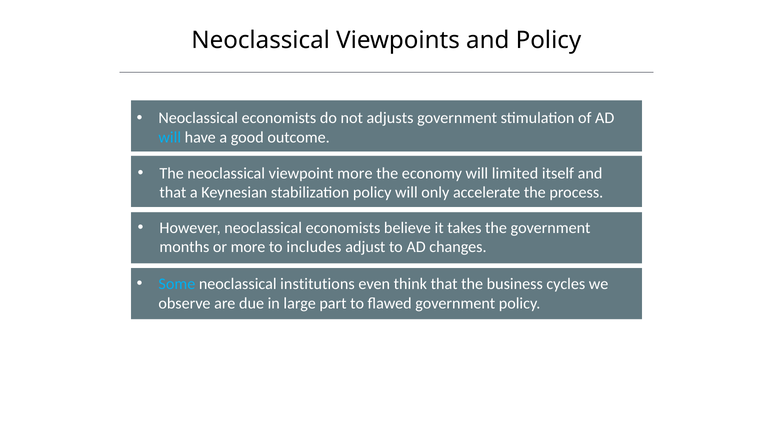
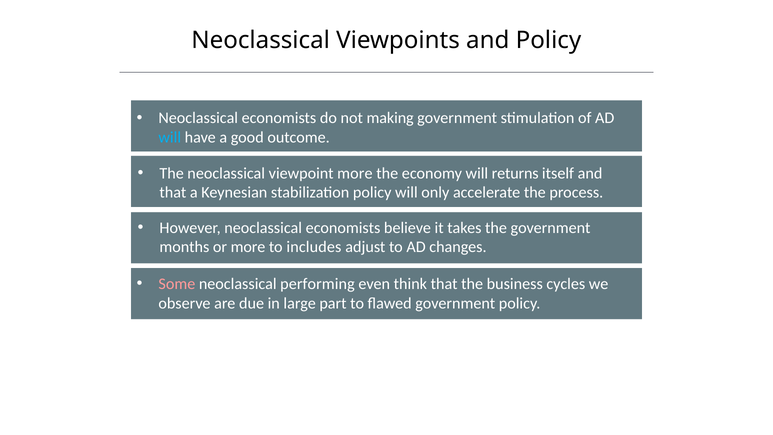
adjusts: adjusts -> making
limited: limited -> returns
Some colour: light blue -> pink
institutions: institutions -> performing
